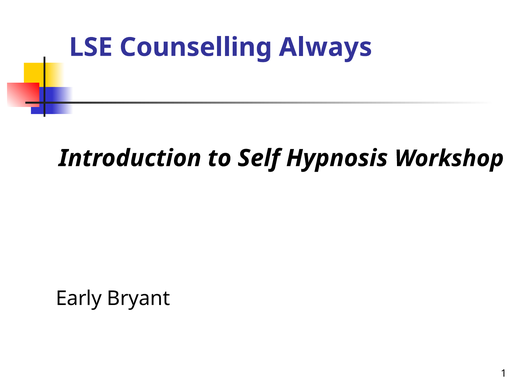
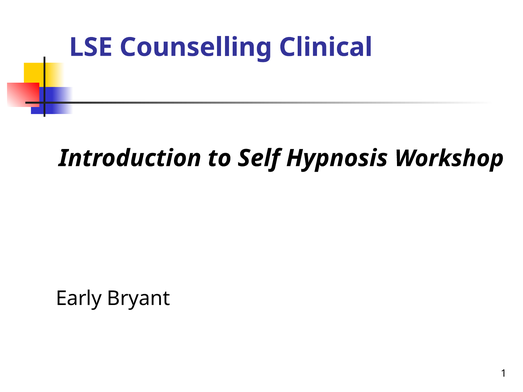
Always: Always -> Clinical
